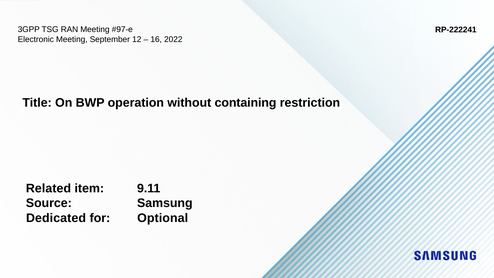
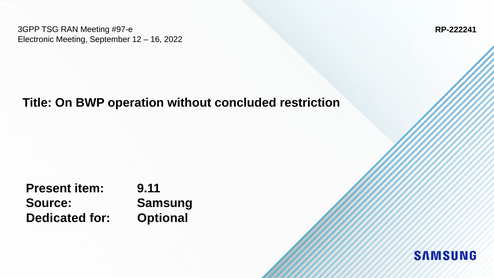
containing: containing -> concluded
Related: Related -> Present
